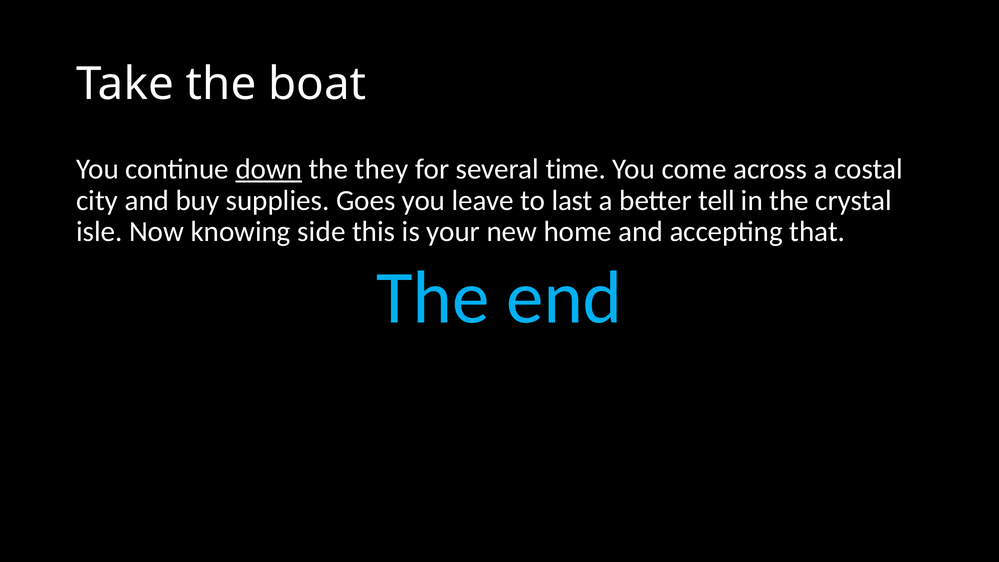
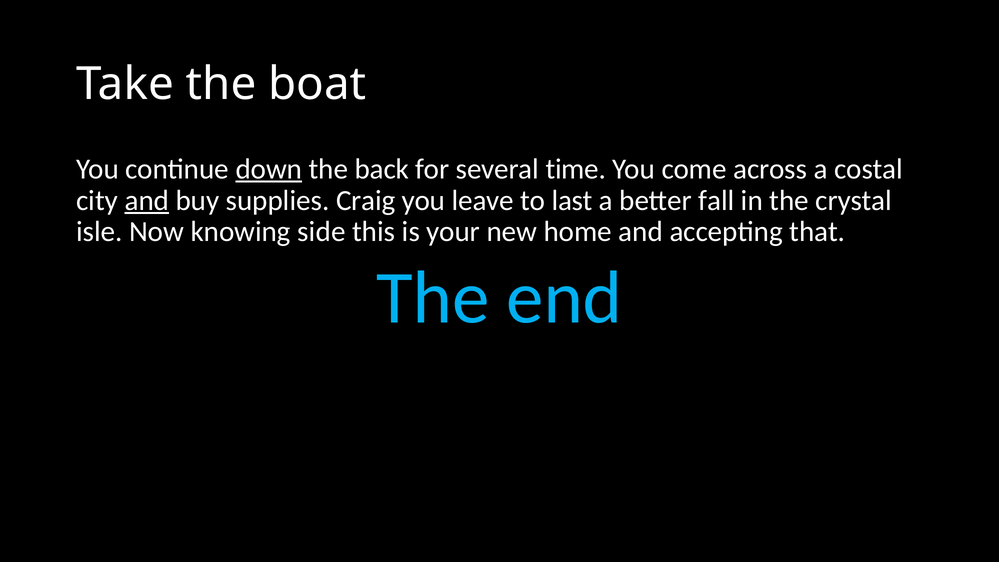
they: they -> back
and at (147, 200) underline: none -> present
Goes: Goes -> Craig
tell: tell -> fall
